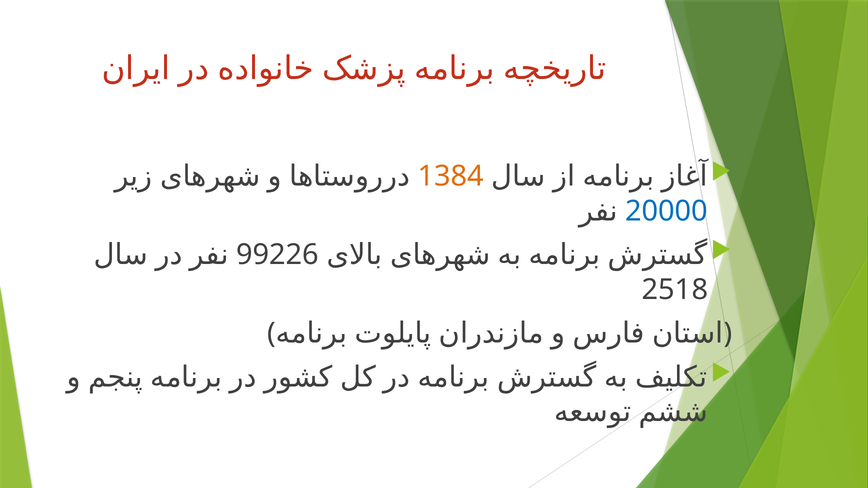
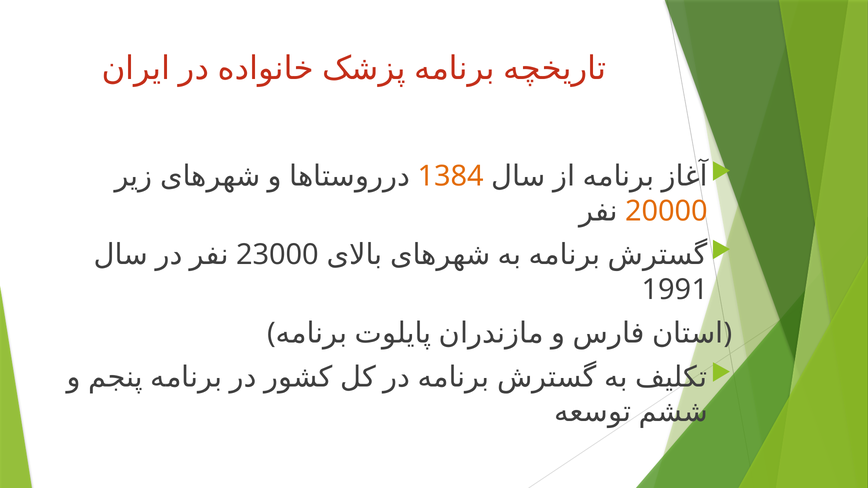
20000 colour: blue -> orange
99226: 99226 -> 23000
2518: 2518 -> 1991
